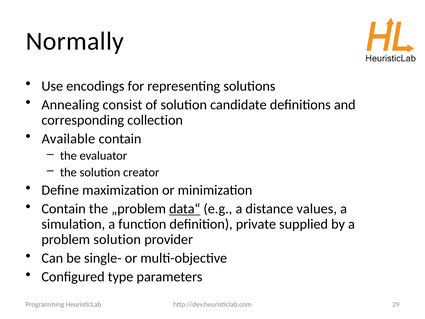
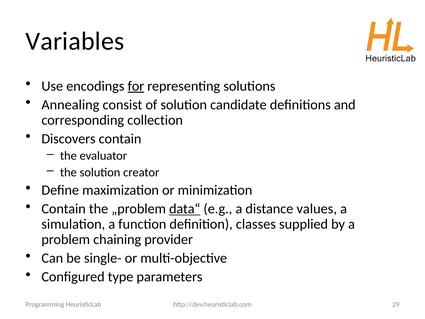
Normally: Normally -> Variables
for underline: none -> present
Available: Available -> Discovers
private: private -> classes
problem solution: solution -> chaining
